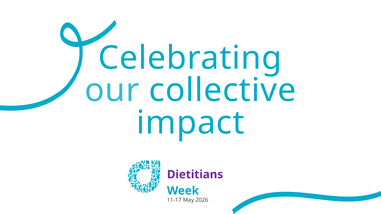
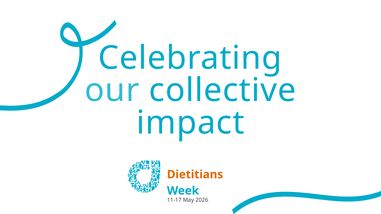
Dietitians colour: purple -> orange
